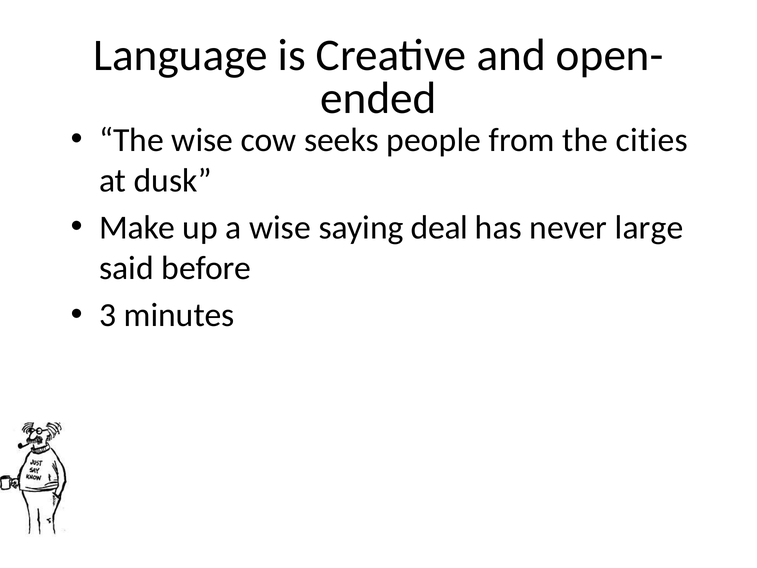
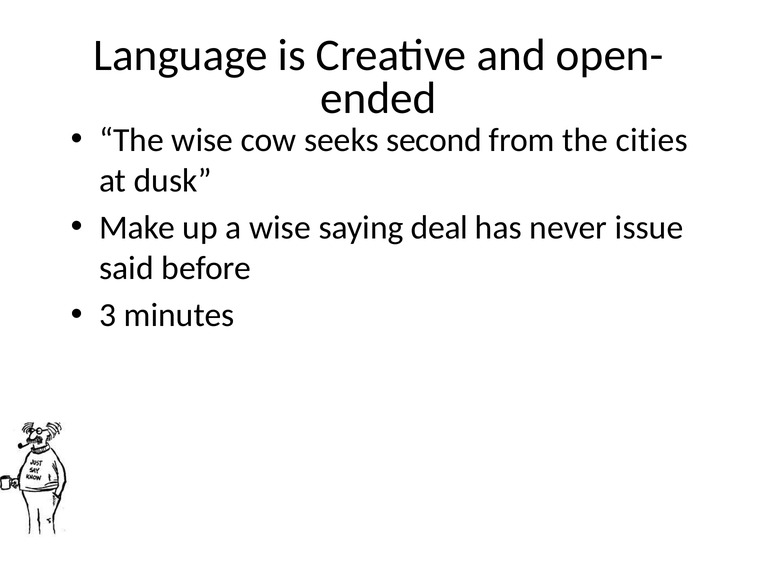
people: people -> second
large: large -> issue
